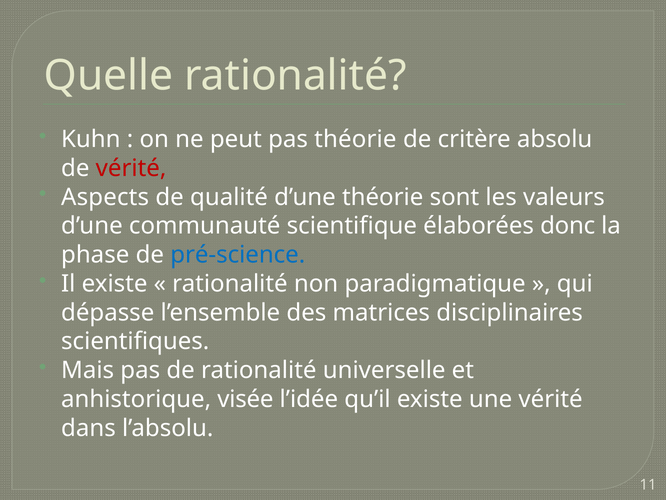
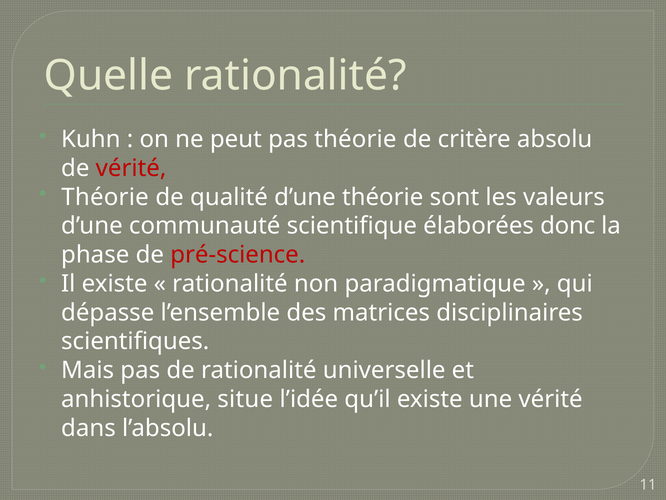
Aspects at (105, 197): Aspects -> Théorie
pré-science colour: blue -> red
visée: visée -> situe
